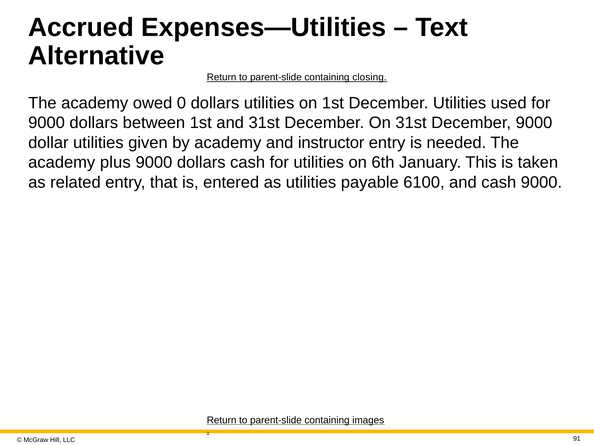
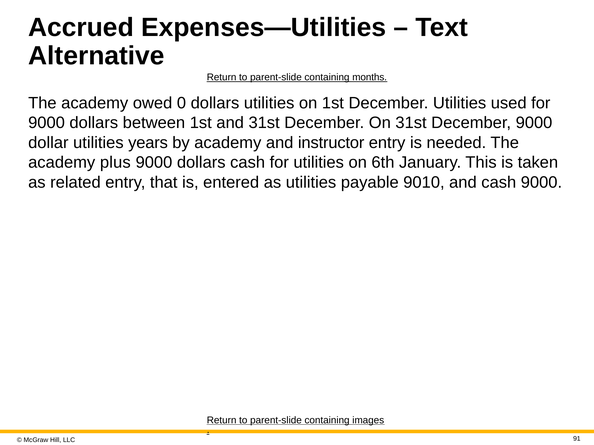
closing: closing -> months
given: given -> years
6100: 6100 -> 9010
